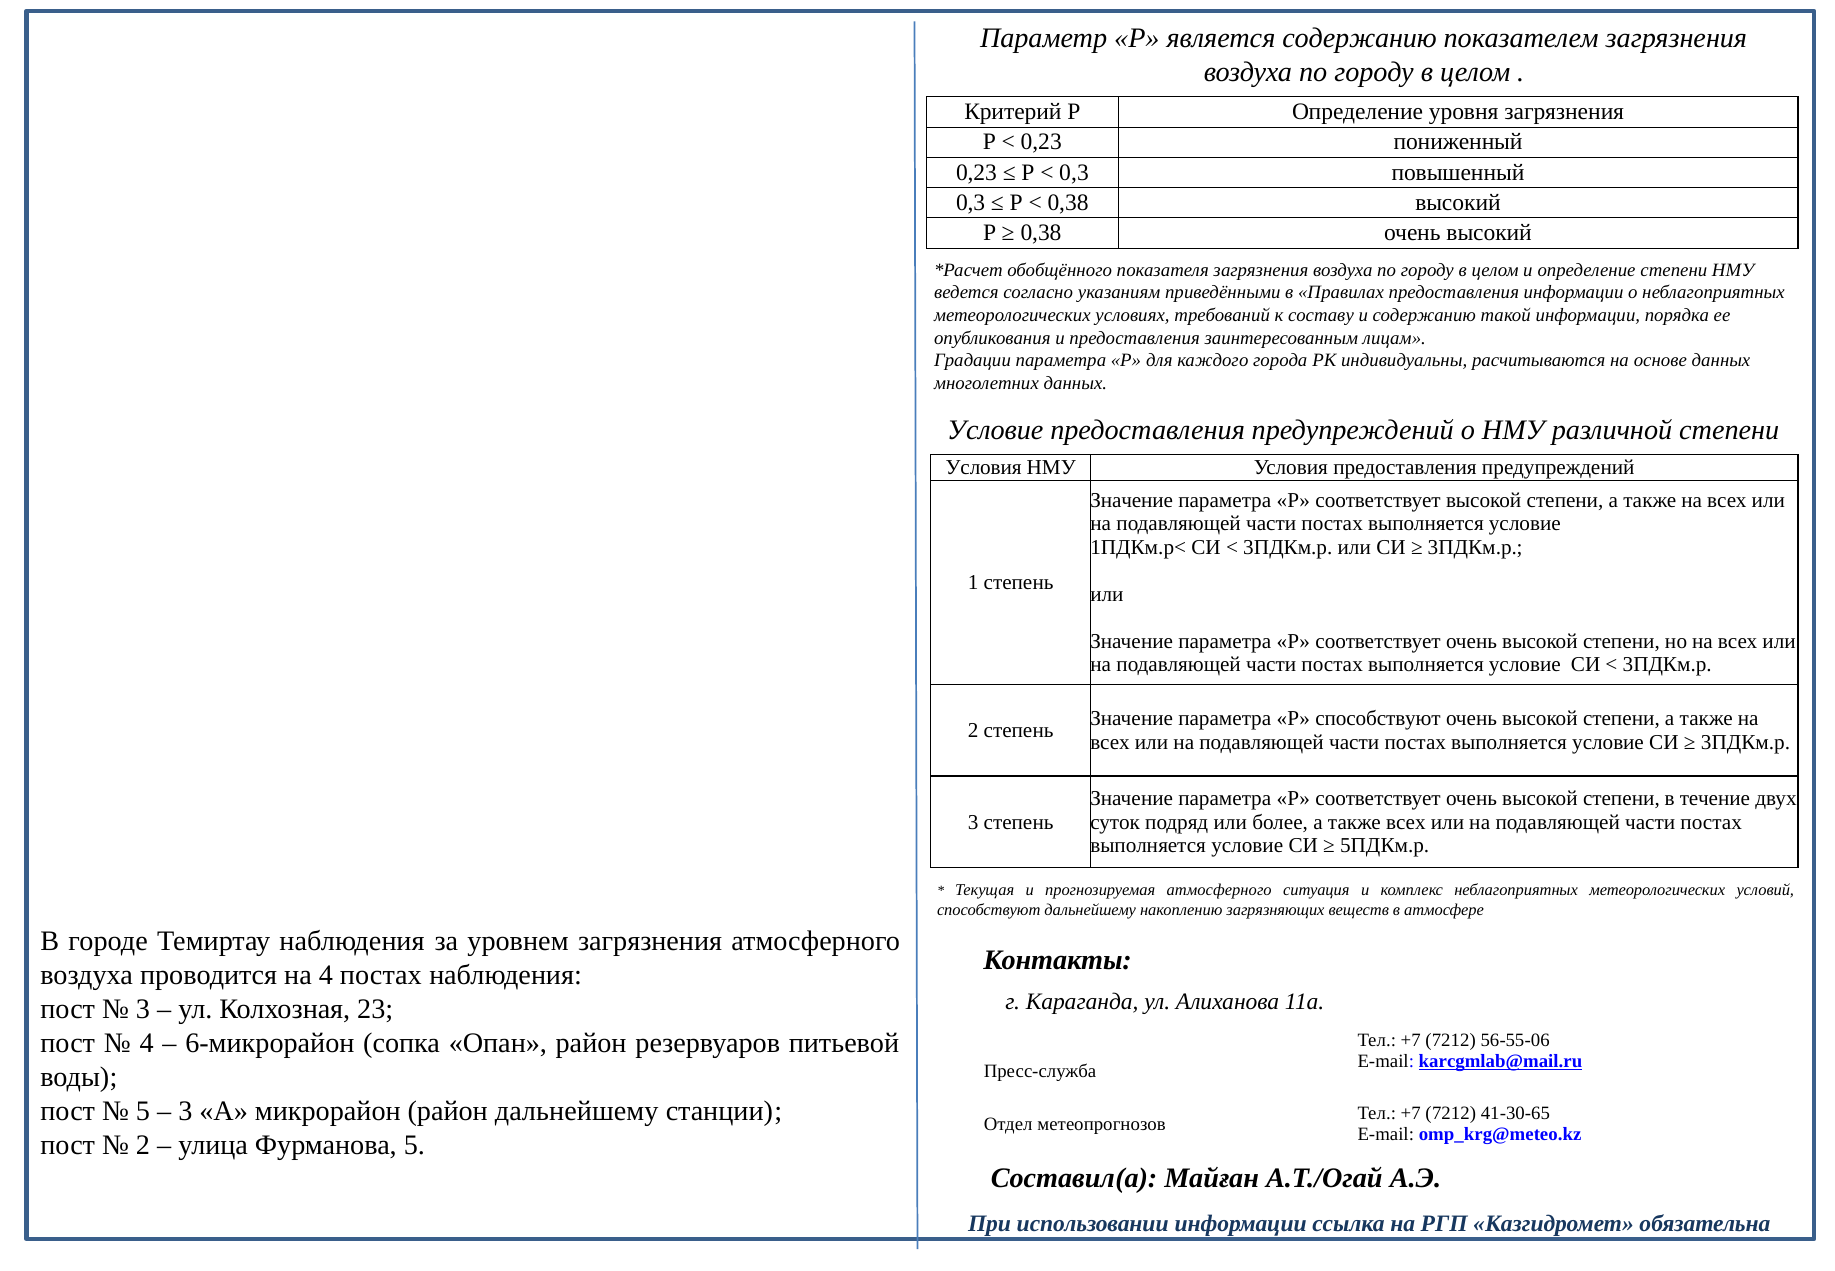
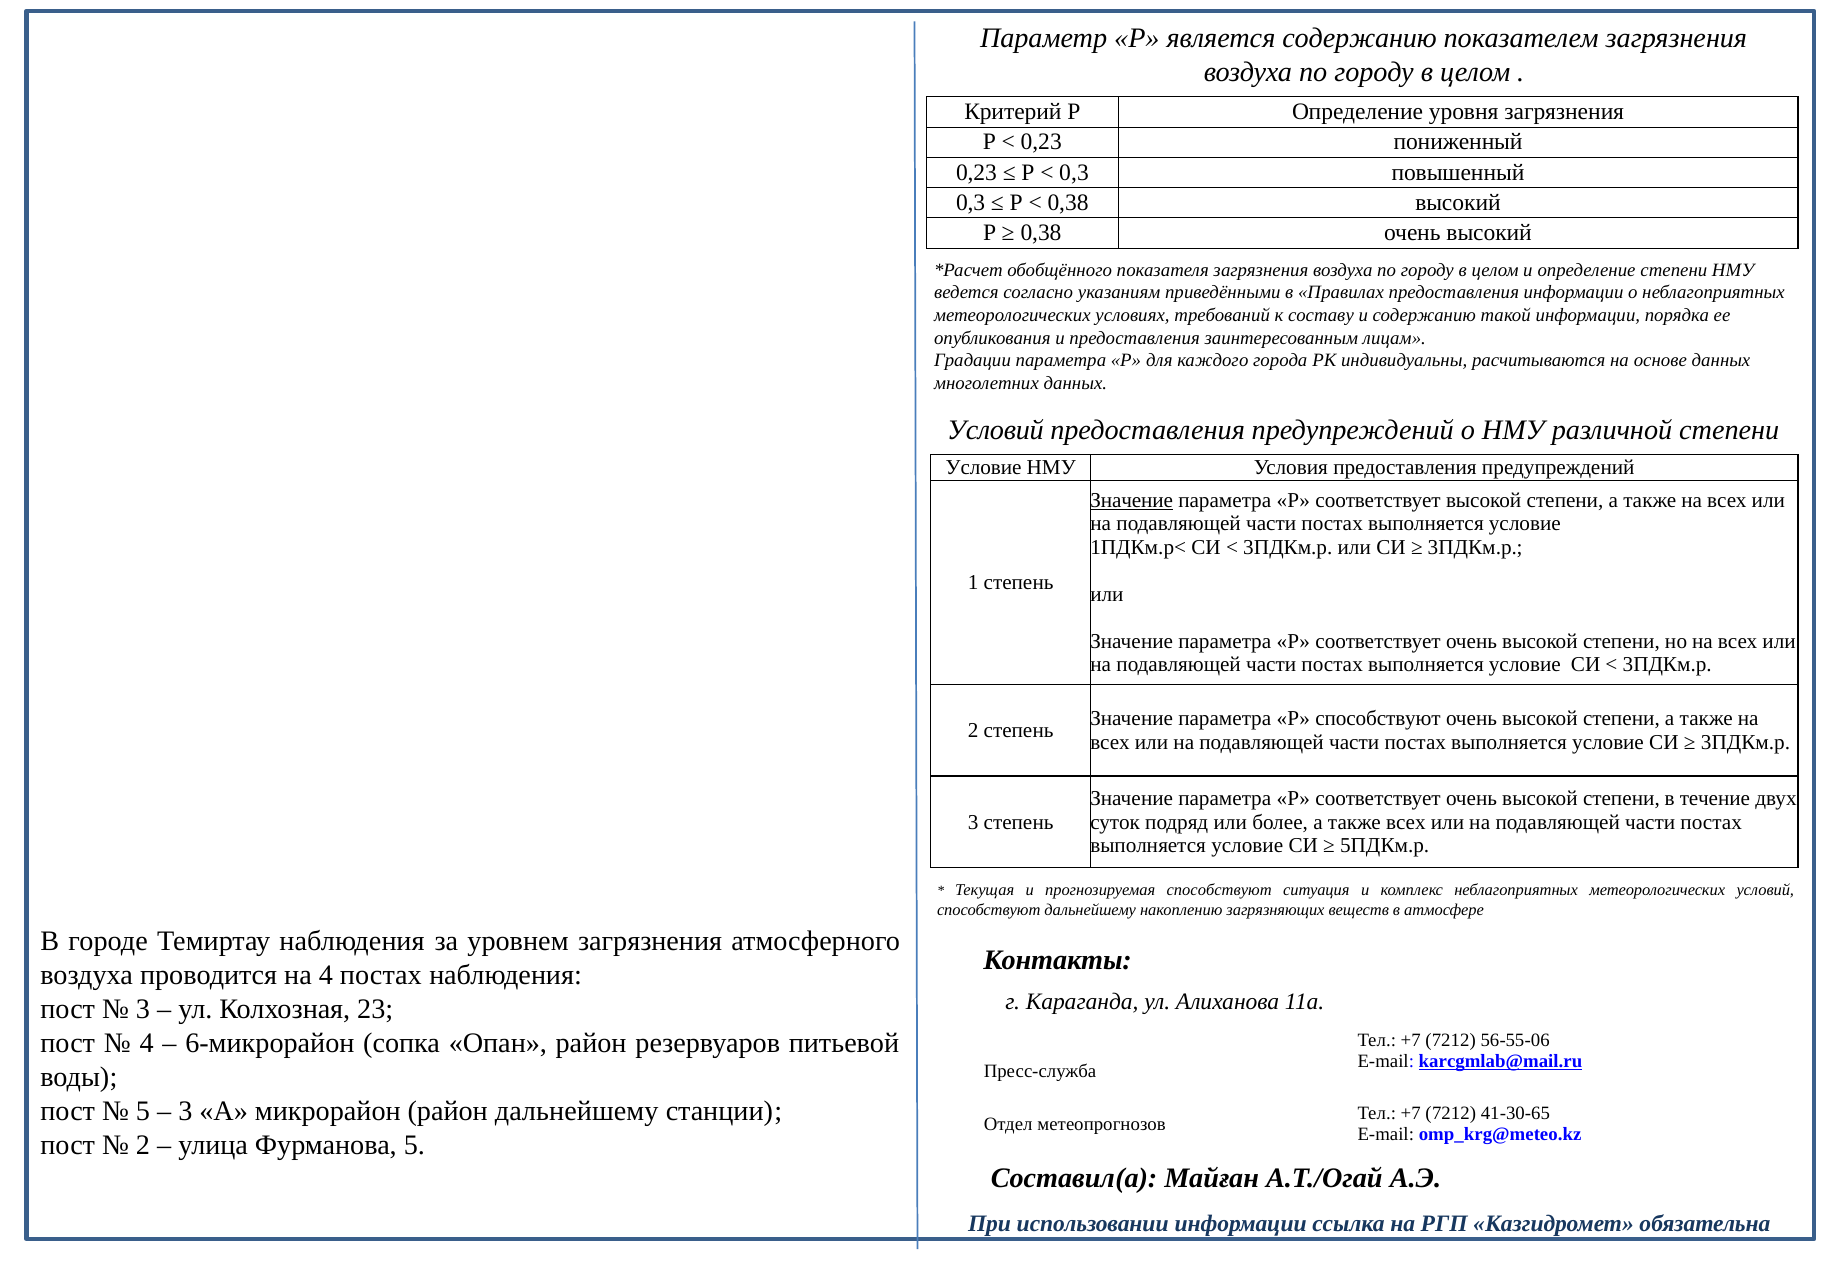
Условие at (995, 430): Условие -> Условий
Условия at (984, 467): Условия -> Условие
Значение at (1132, 500) underline: none -> present
прогнозируемая атмосферного: атмосферного -> способствуют
